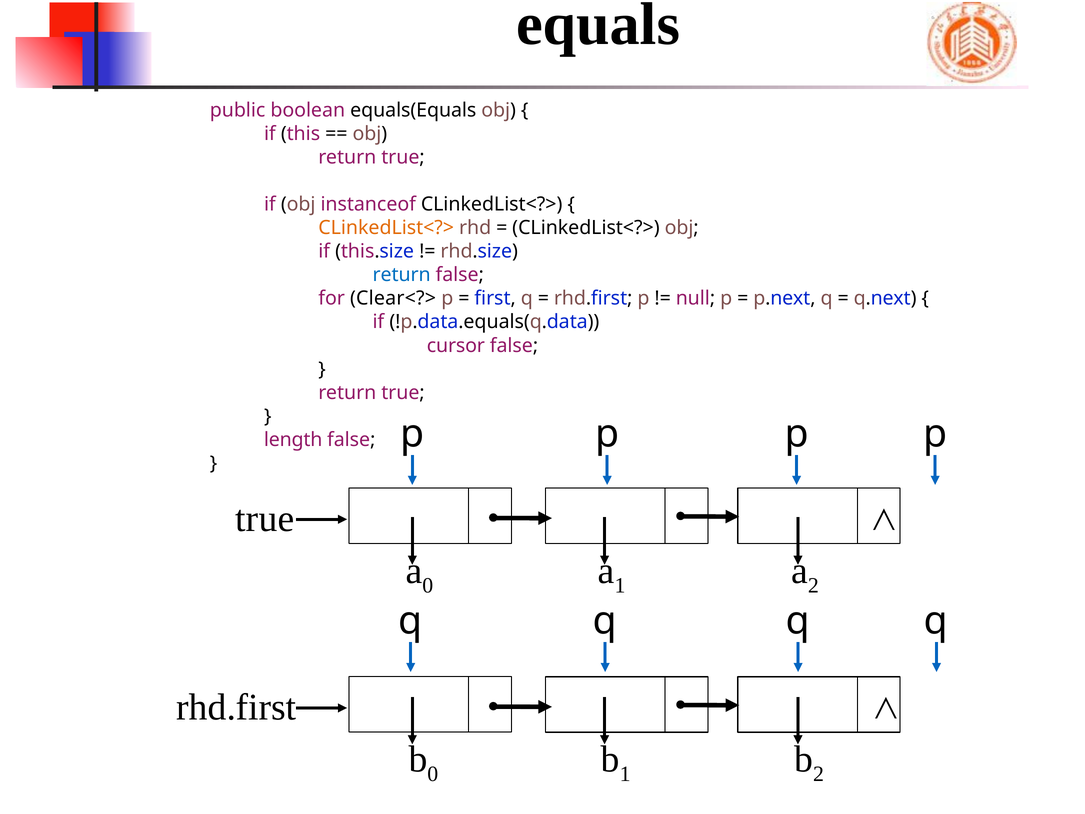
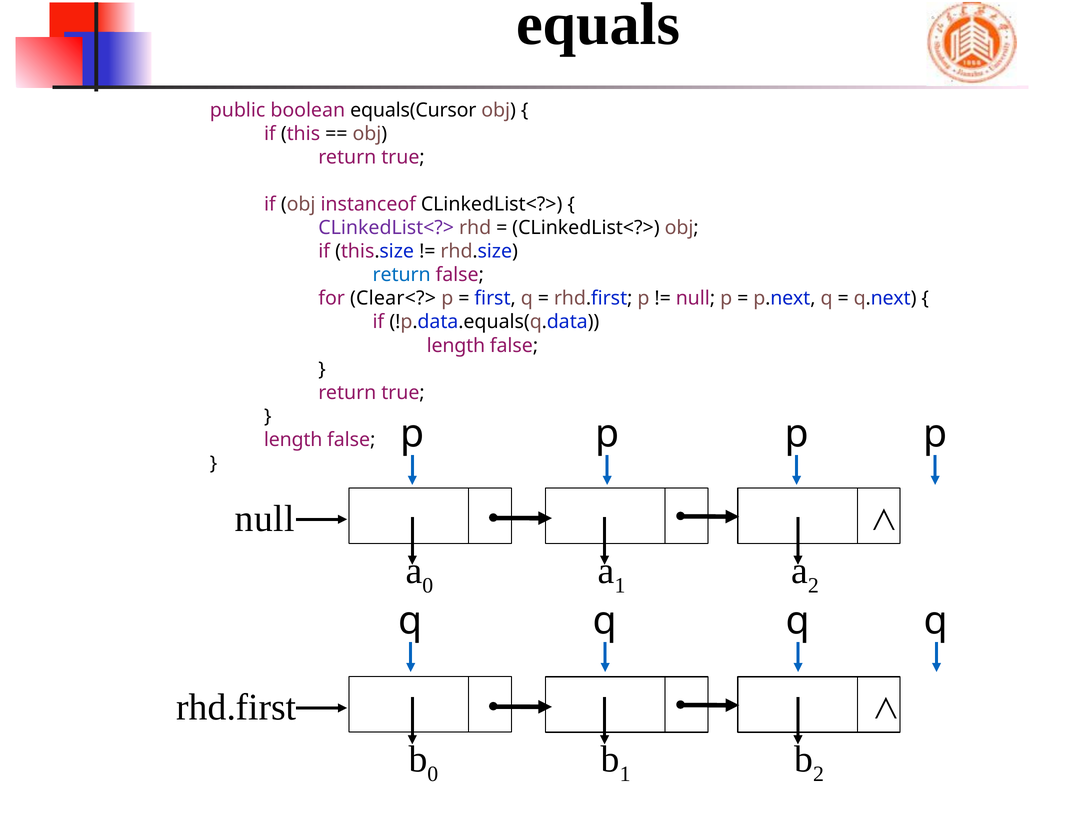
equals(Equals: equals(Equals -> equals(Cursor
CLinkedList<?> at (386, 228) colour: orange -> purple
cursor at (456, 345): cursor -> length
true at (265, 518): true -> null
